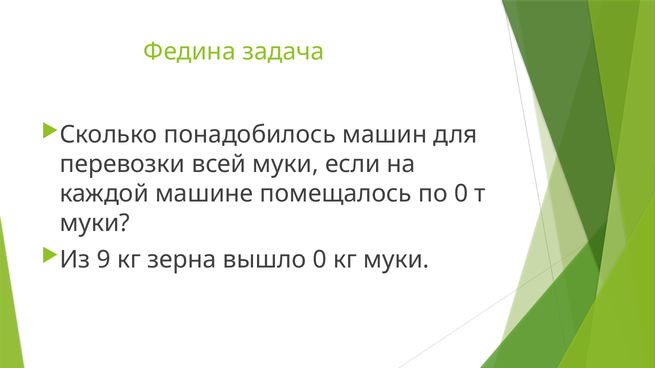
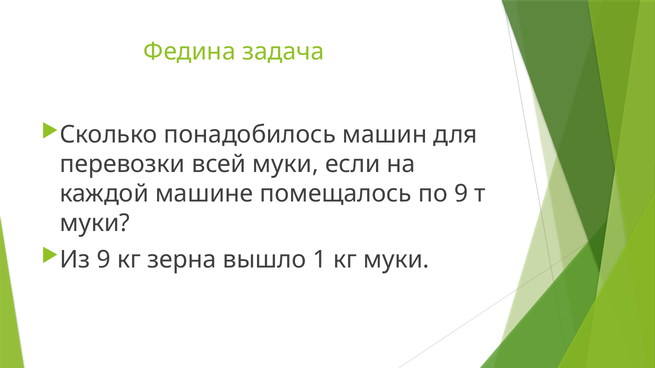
по 0: 0 -> 9
вышло 0: 0 -> 1
